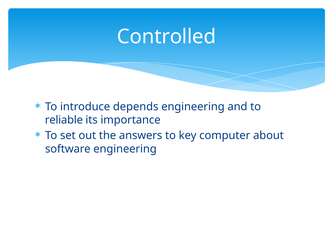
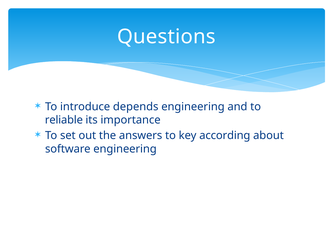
Controlled: Controlled -> Questions
computer: computer -> according
